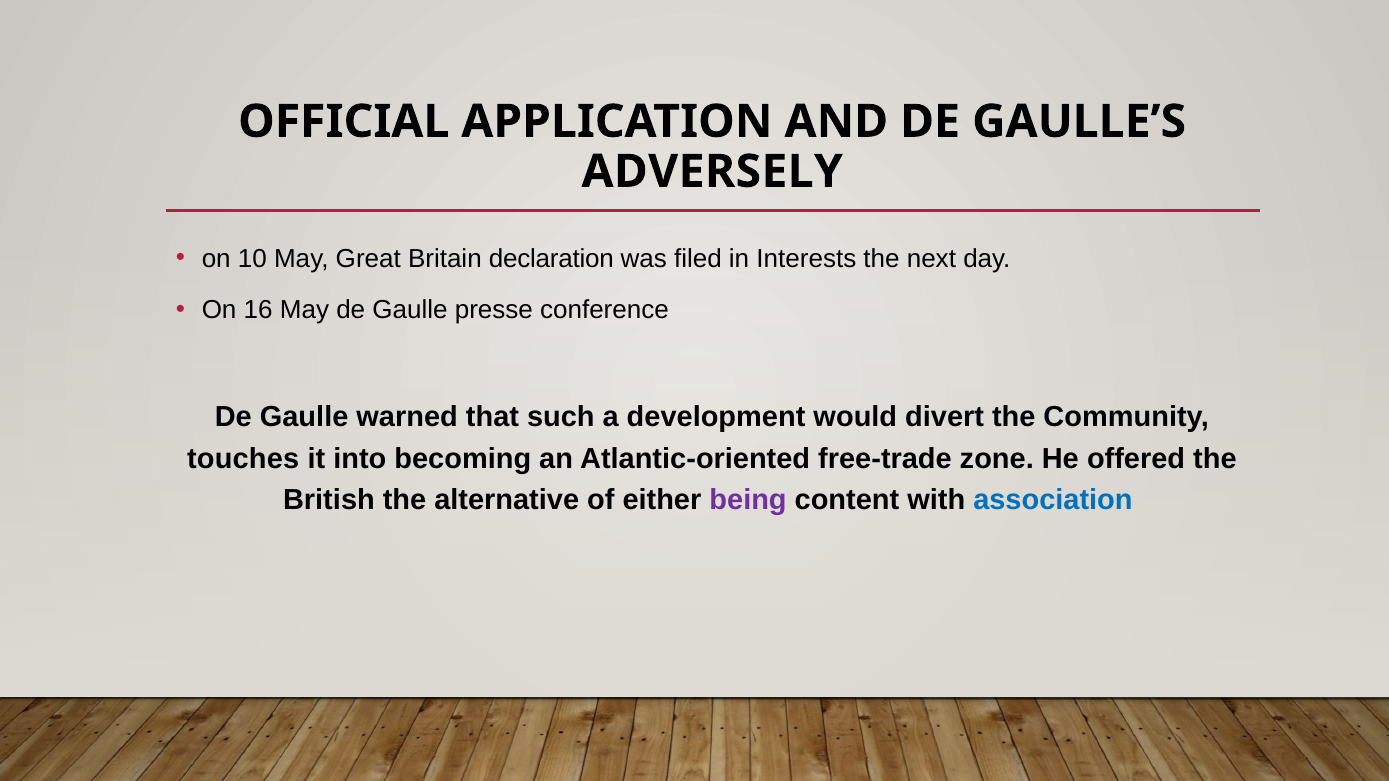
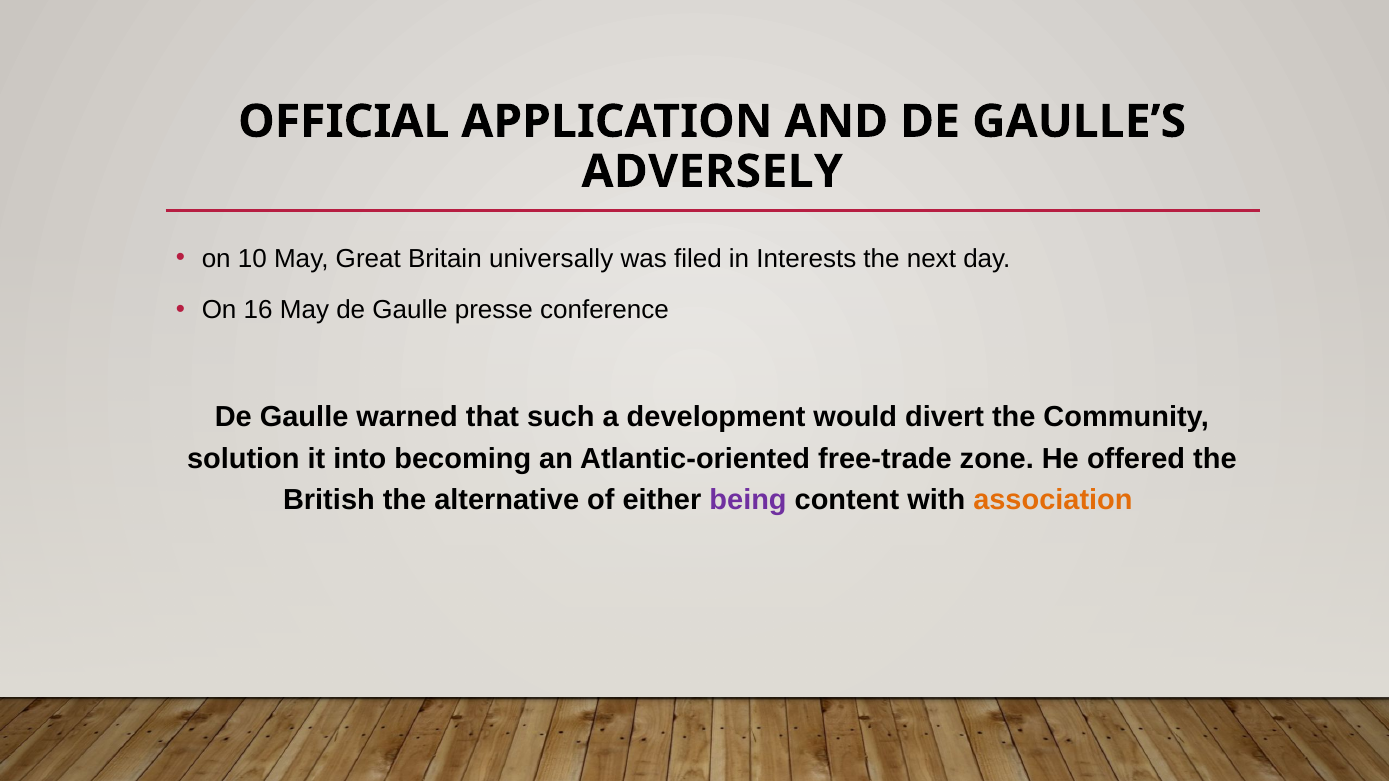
declaration: declaration -> universally
touches: touches -> solution
association colour: blue -> orange
